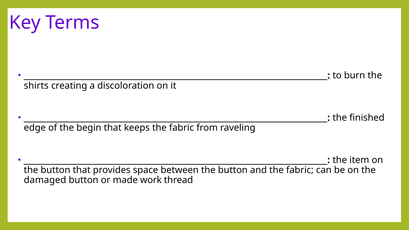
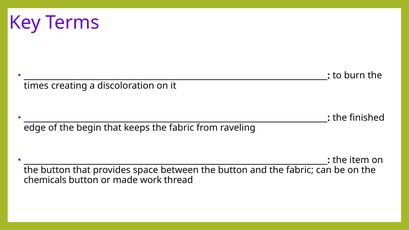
shirts: shirts -> times
damaged: damaged -> chemicals
